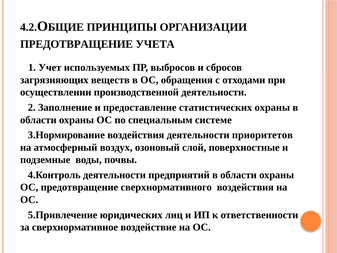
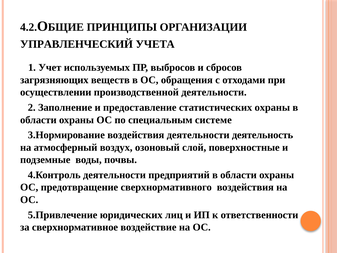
ПРЕДОТВРАЩЕНИЕ at (77, 44): ПРЕДОТВРАЩЕНИЕ -> УПРАВЛЕНЧЕСКИЙ
приоритетов: приоритетов -> деятельность
